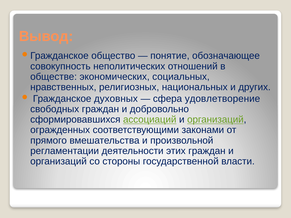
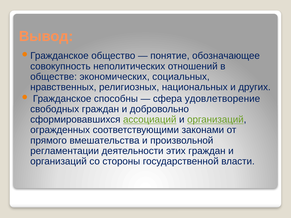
духовных: духовных -> способны
